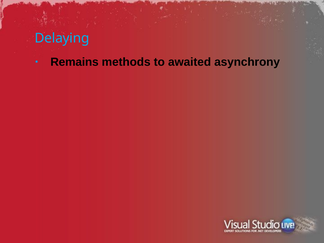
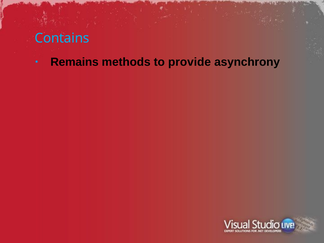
Delaying: Delaying -> Contains
awaited: awaited -> provide
